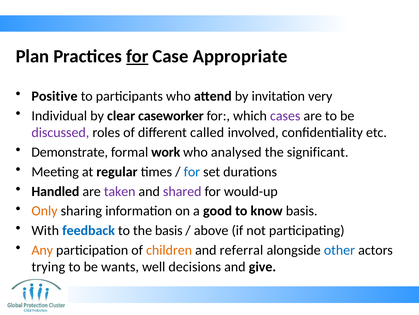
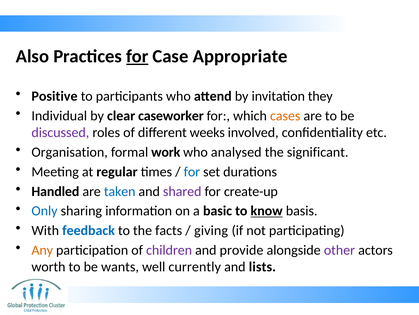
Plan: Plan -> Also
very: very -> they
cases colour: purple -> orange
called: called -> weeks
Demonstrate: Demonstrate -> Organisation
taken colour: purple -> blue
would-up: would-up -> create-up
Only colour: orange -> blue
good: good -> basic
know underline: none -> present
the basis: basis -> facts
above: above -> giving
children colour: orange -> purple
referral: referral -> provide
other colour: blue -> purple
trying: trying -> worth
decisions: decisions -> currently
give: give -> lists
